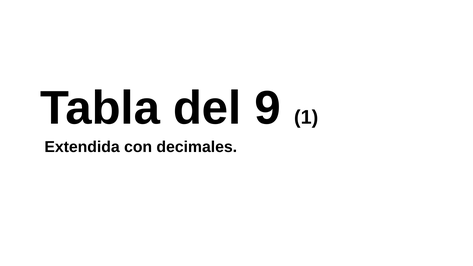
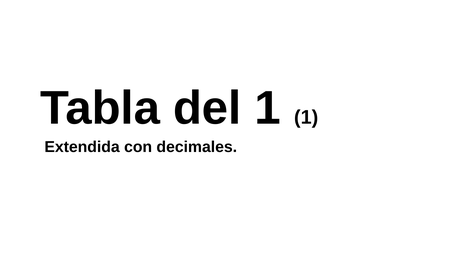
del 9: 9 -> 1
